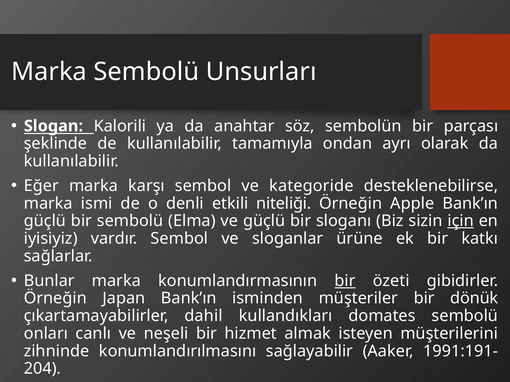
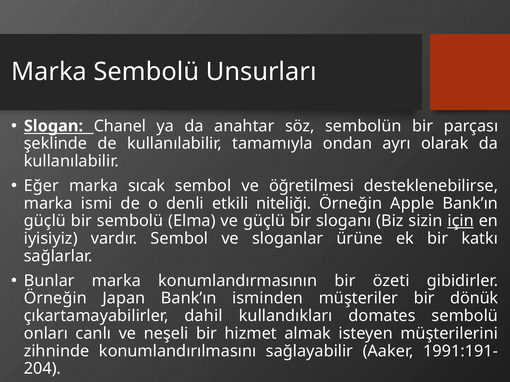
Kalorili: Kalorili -> Chanel
karşı: karşı -> sıcak
kategoride: kategoride -> öğretilmesi
bir at (345, 281) underline: present -> none
